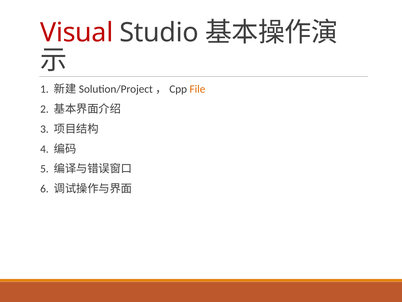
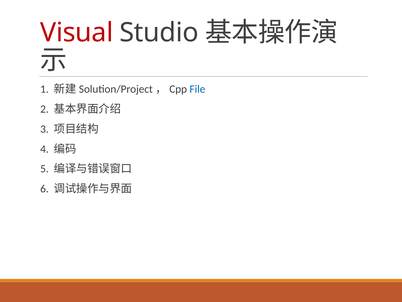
File colour: orange -> blue
